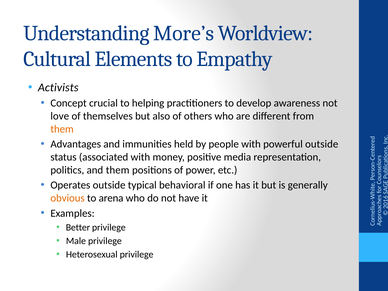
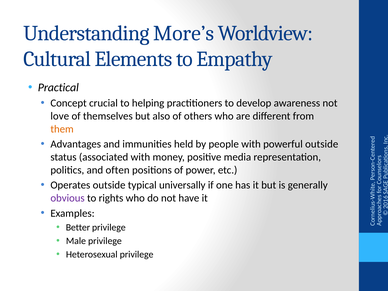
Activists: Activists -> Practical
and them: them -> often
behavioral: behavioral -> universally
obvious colour: orange -> purple
arena: arena -> rights
